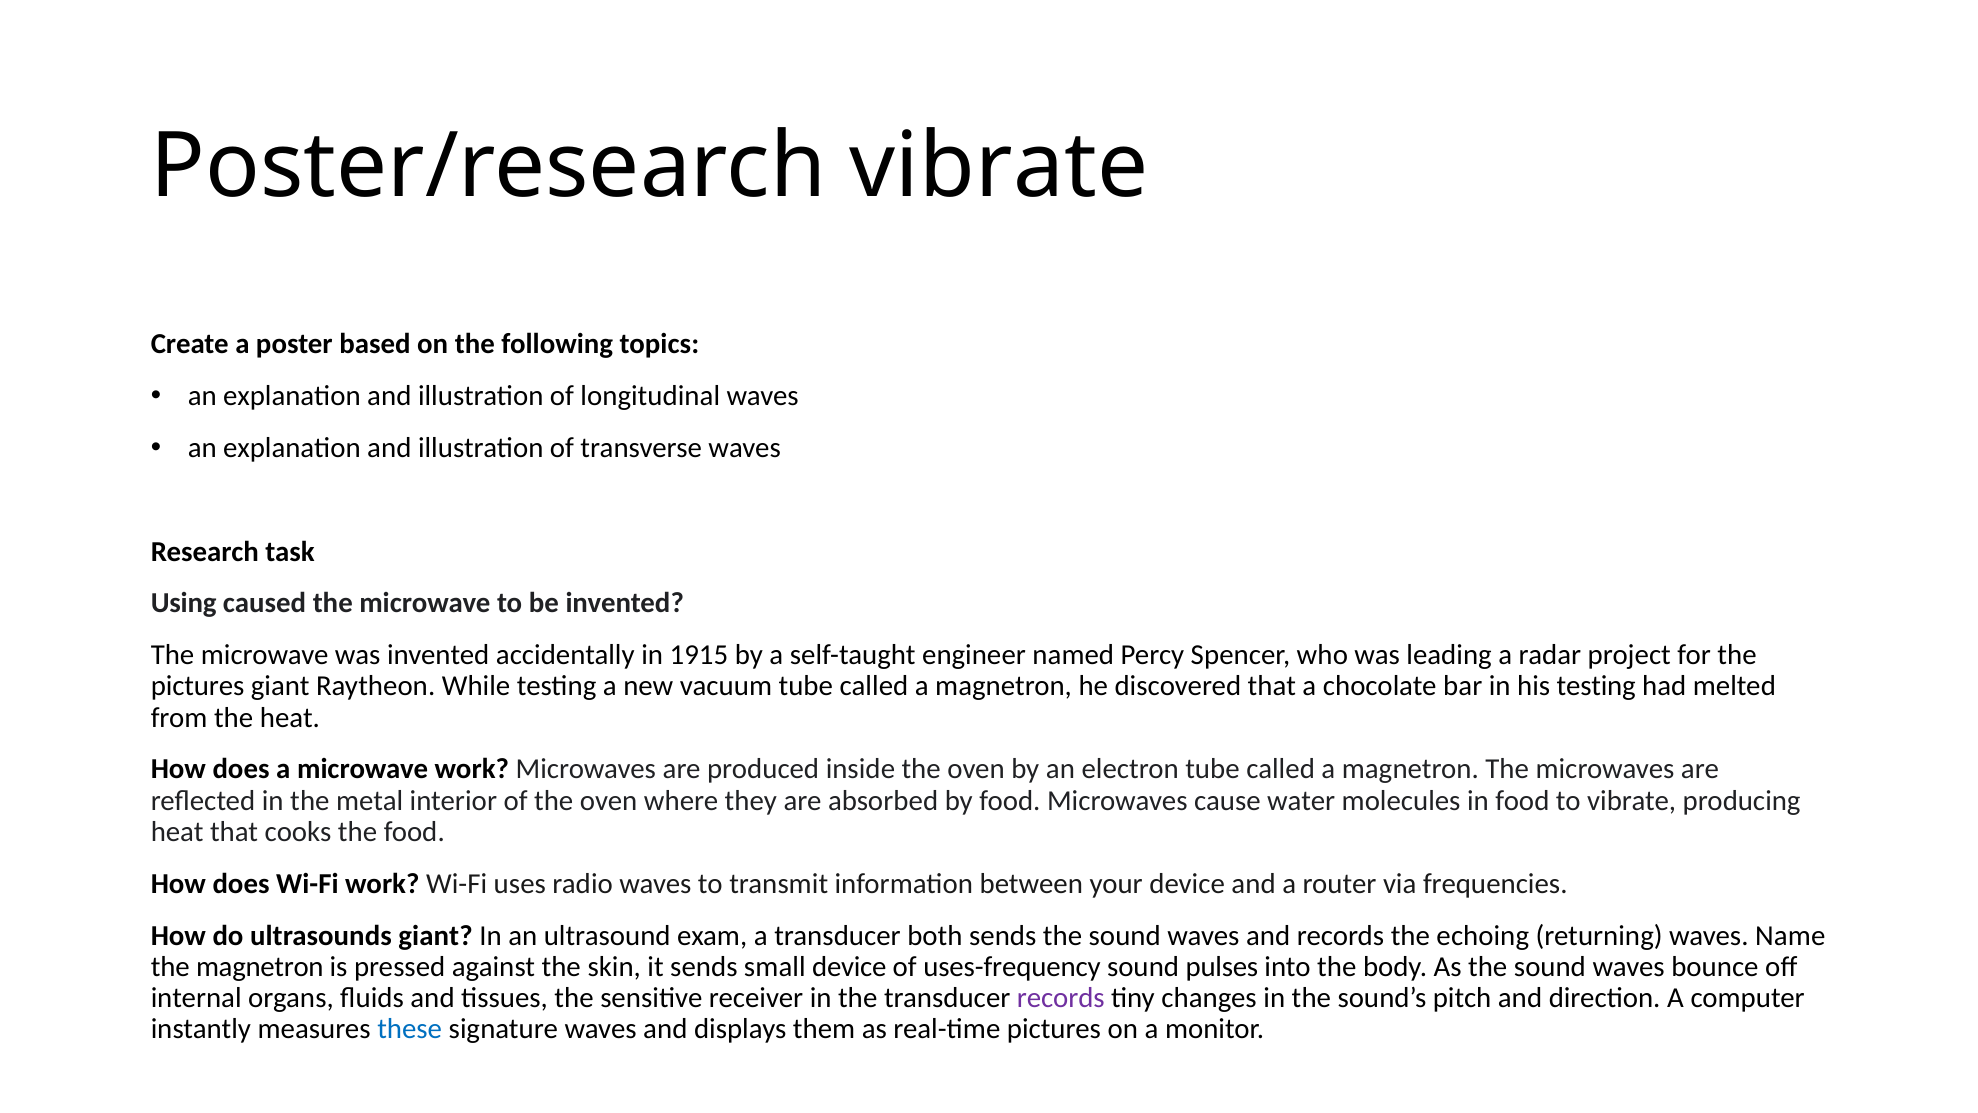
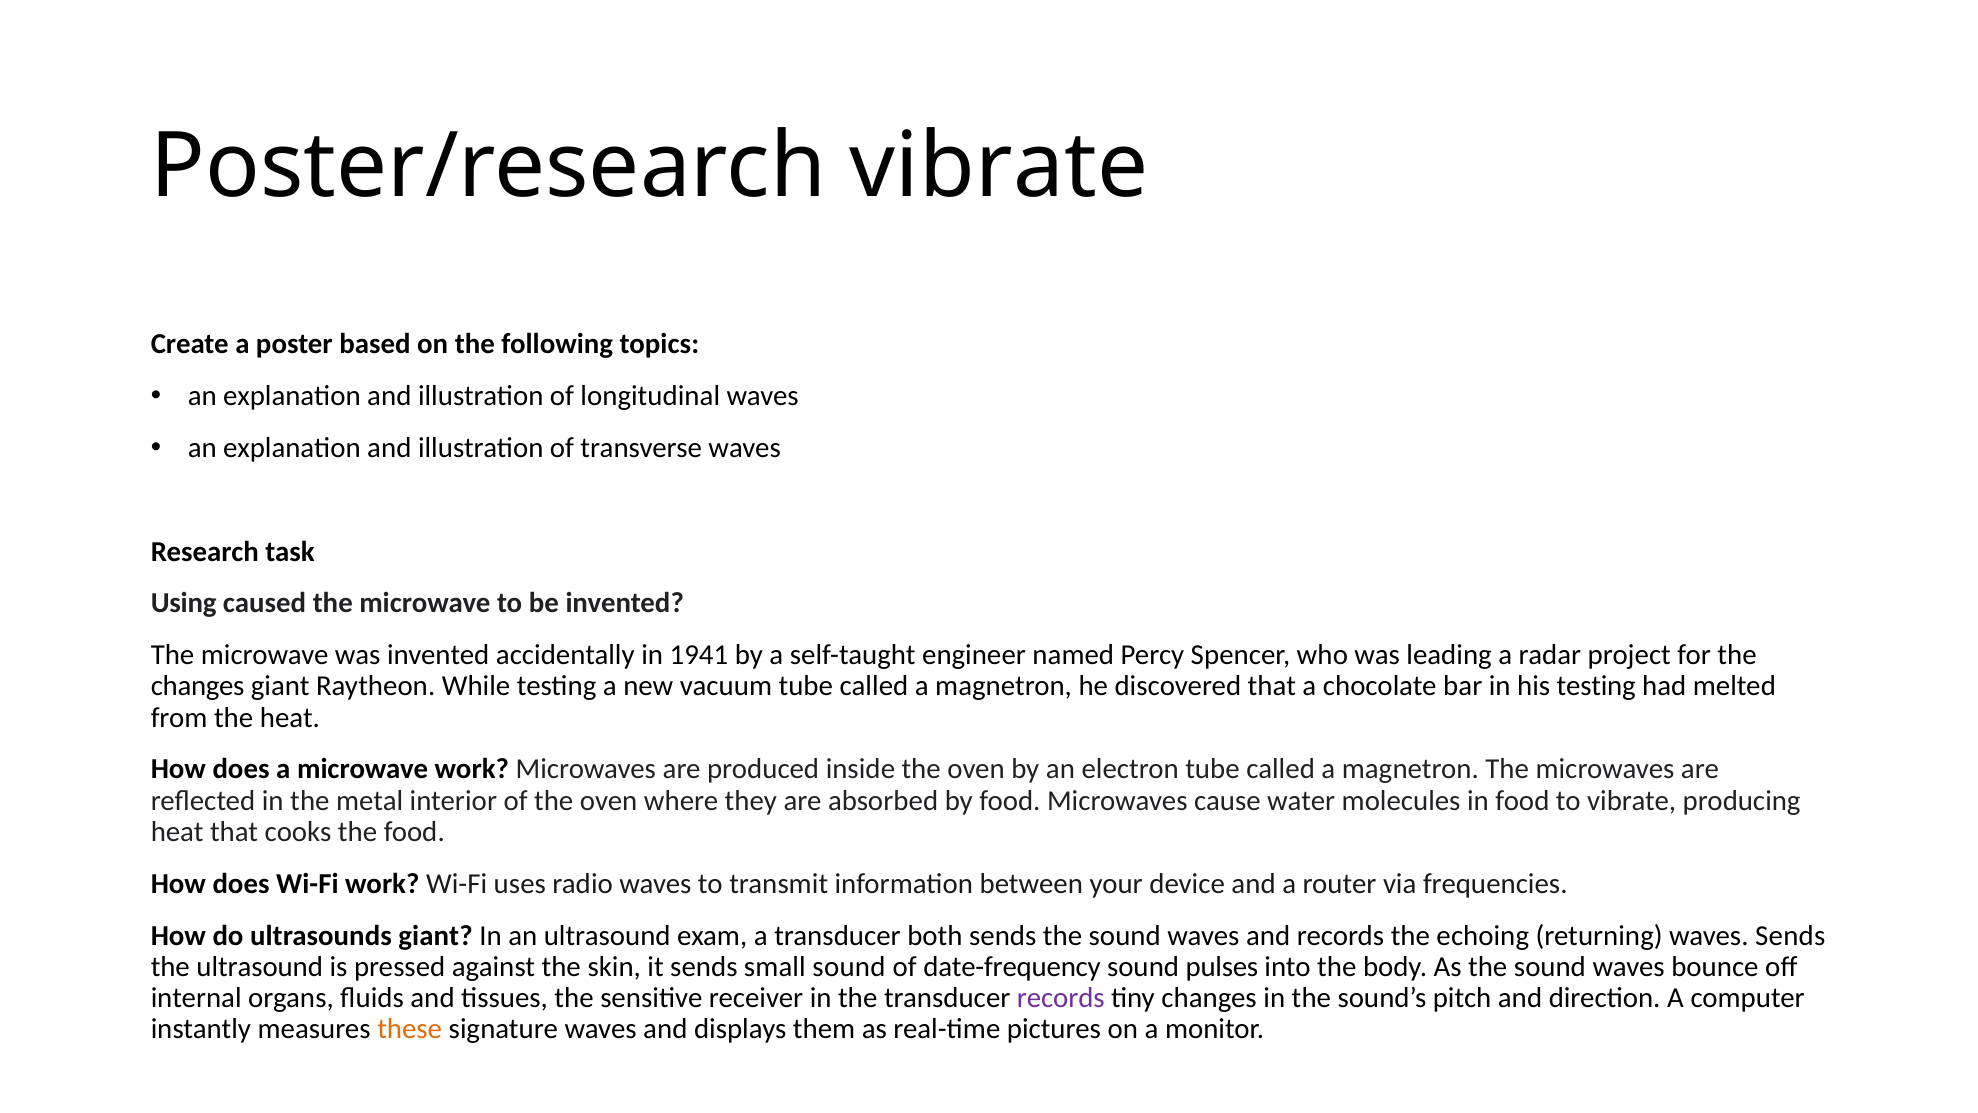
1915: 1915 -> 1941
pictures at (198, 686): pictures -> changes
waves Name: Name -> Sends
the magnetron: magnetron -> ultrasound
small device: device -> sound
uses-frequency: uses-frequency -> date-frequency
these colour: blue -> orange
